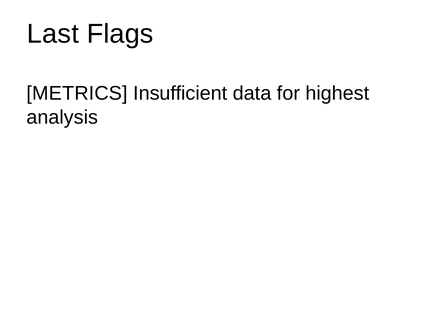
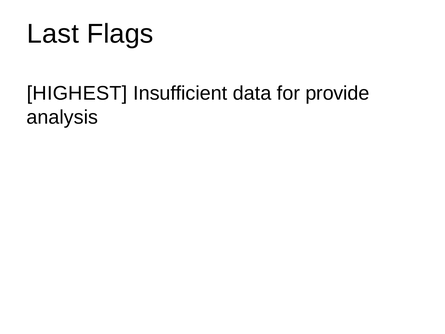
METRICS: METRICS -> HIGHEST
highest: highest -> provide
